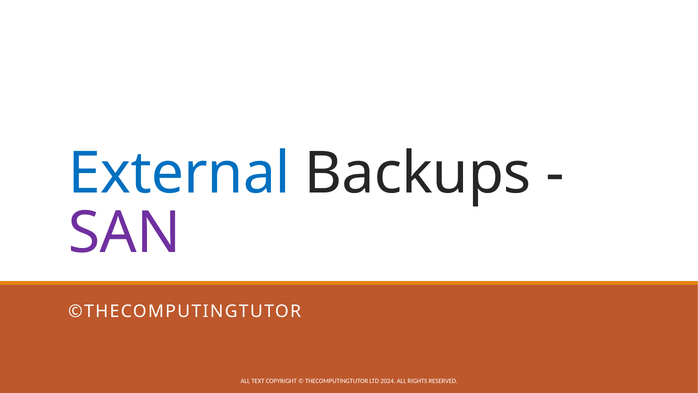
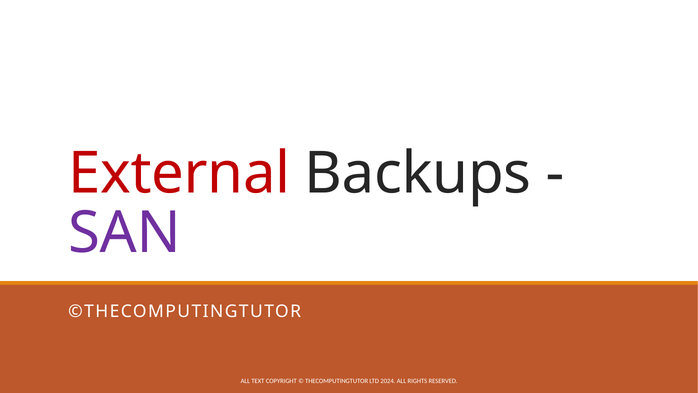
External colour: blue -> red
